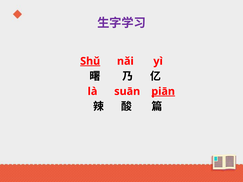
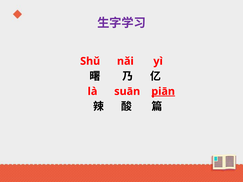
Shǔ underline: present -> none
